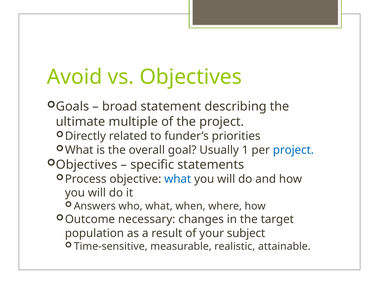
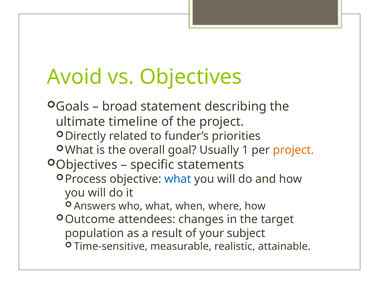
multiple: multiple -> timeline
project at (293, 150) colour: blue -> orange
necessary: necessary -> attendees
